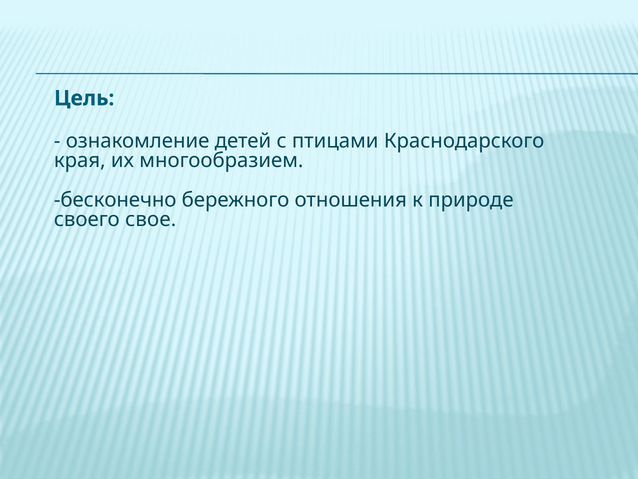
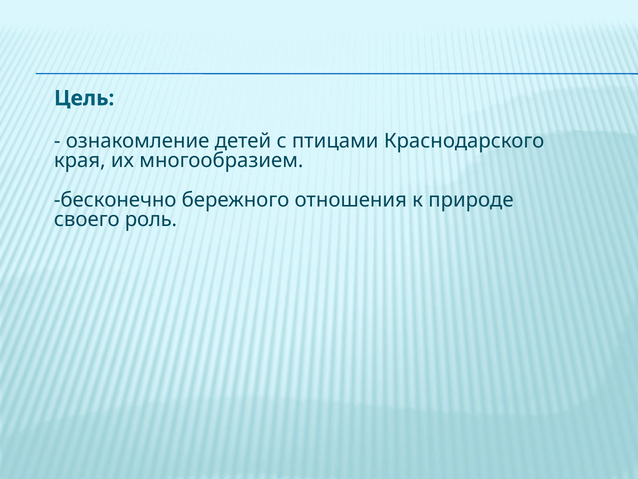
свое: свое -> роль
